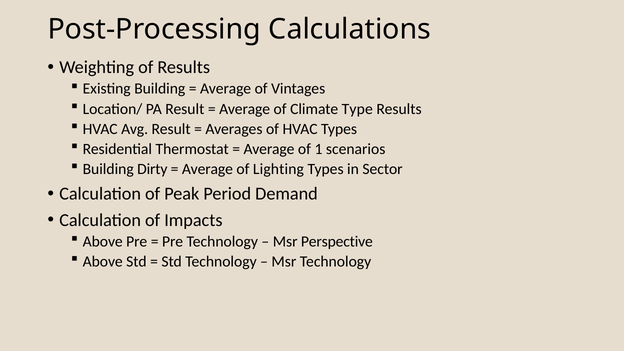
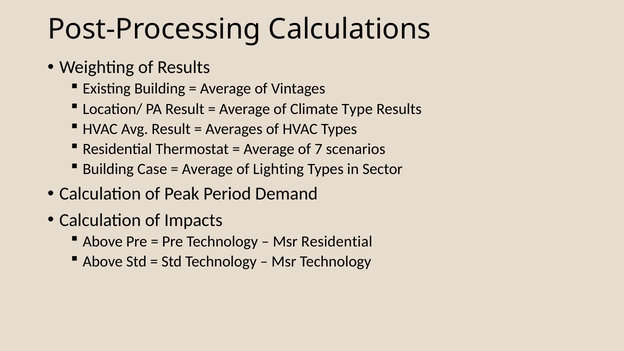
1: 1 -> 7
Dirty: Dirty -> Case
Msr Perspective: Perspective -> Residential
